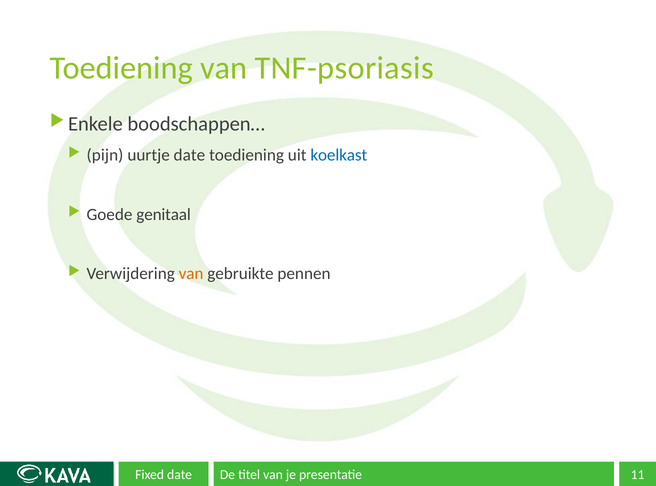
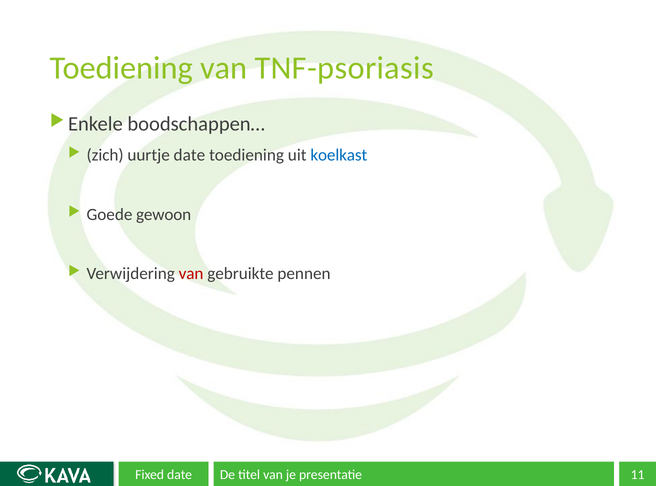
pijn: pijn -> zich
genitaal: genitaal -> gewoon
van at (191, 274) colour: orange -> red
